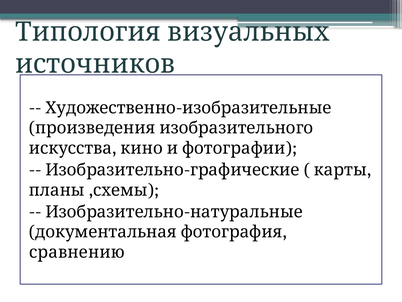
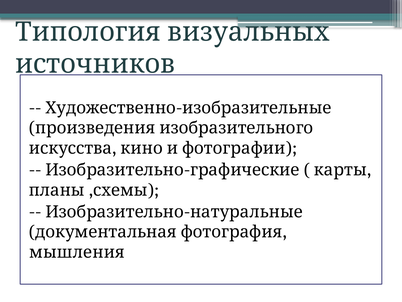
сравнению: сравнению -> мышления
